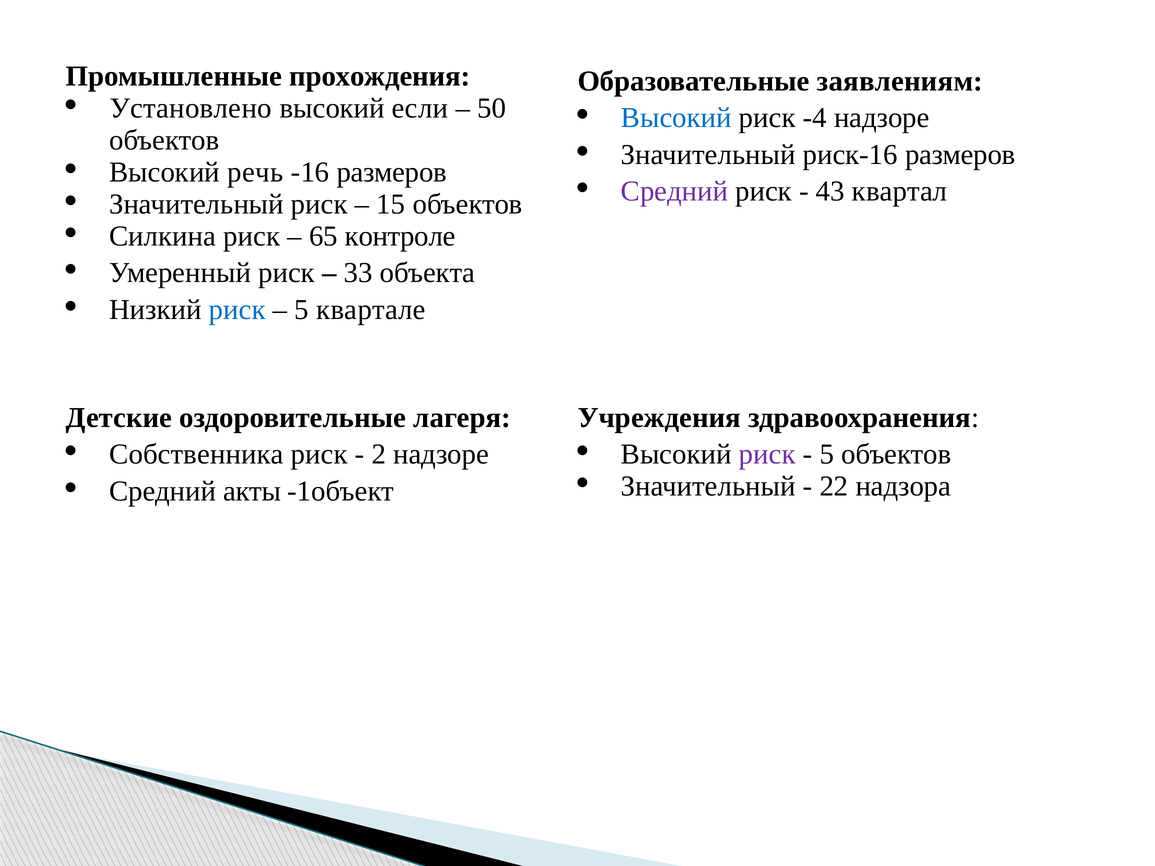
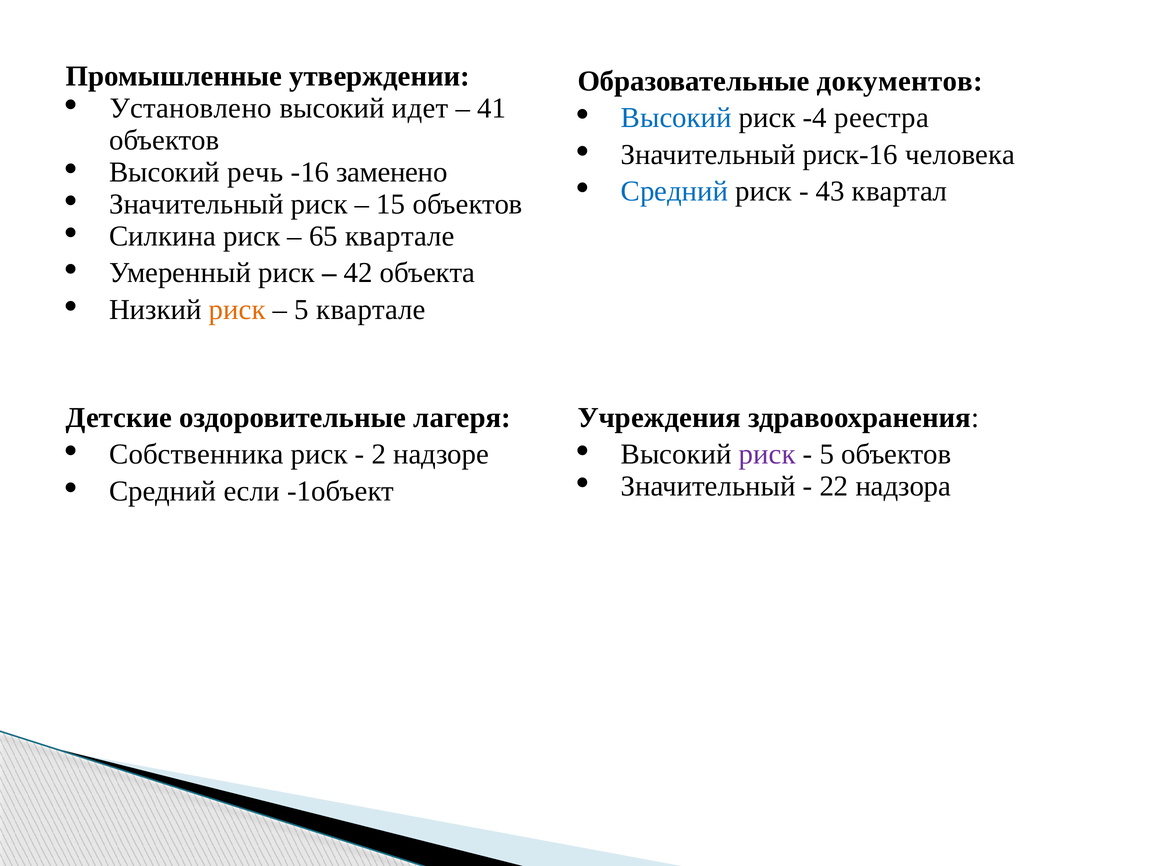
прохождения: прохождения -> утверждении
заявлениям: заявлениям -> документов
если: если -> идет
50: 50 -> 41
-4 надзоре: надзоре -> реестра
риск-16 размеров: размеров -> человека
-16 размеров: размеров -> заменено
Средний at (674, 191) colour: purple -> blue
65 контроле: контроле -> квартале
33: 33 -> 42
риск at (237, 310) colour: blue -> orange
акты: акты -> если
